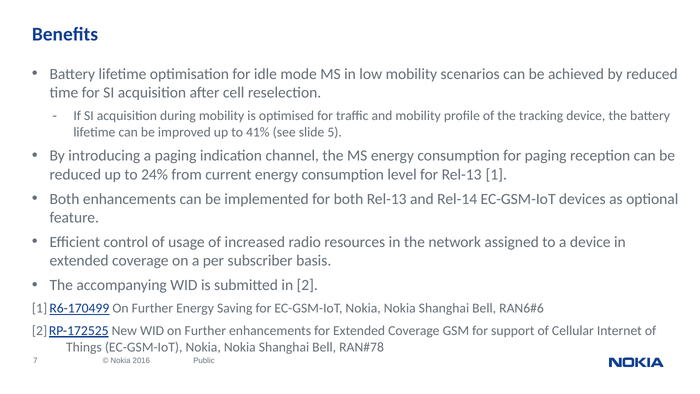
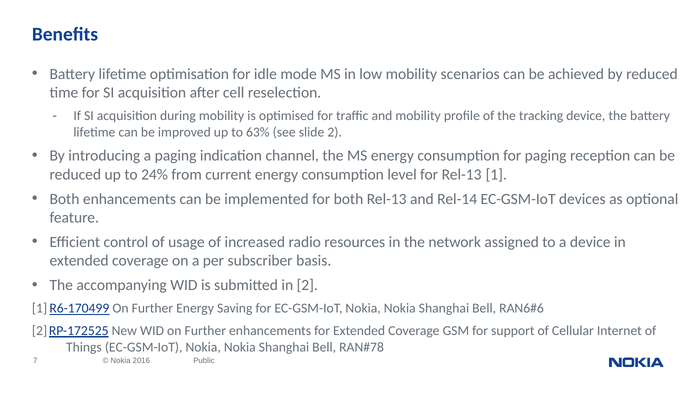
41%: 41% -> 63%
slide 5: 5 -> 2
